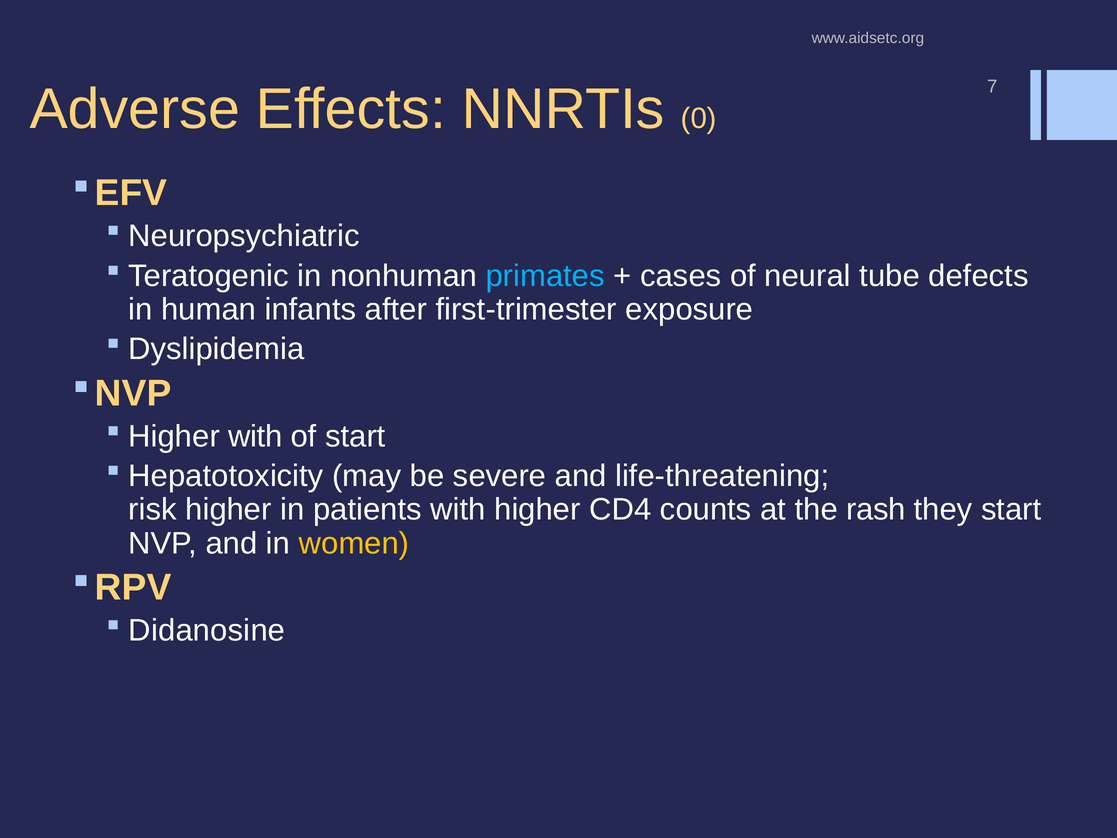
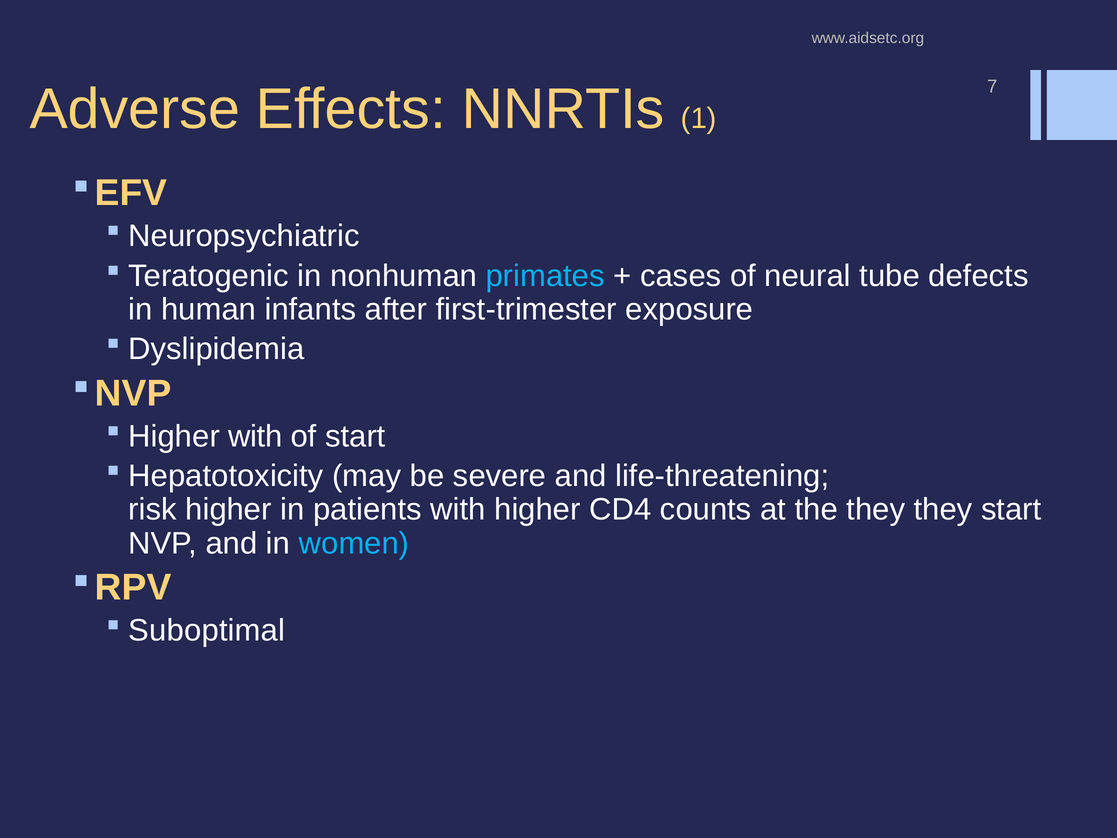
0: 0 -> 1
the rash: rash -> they
women colour: yellow -> light blue
Didanosine: Didanosine -> Suboptimal
